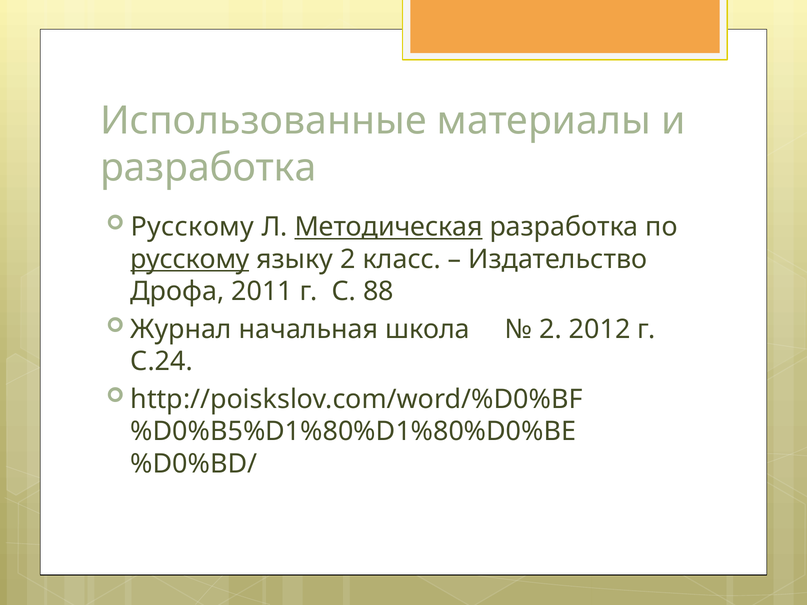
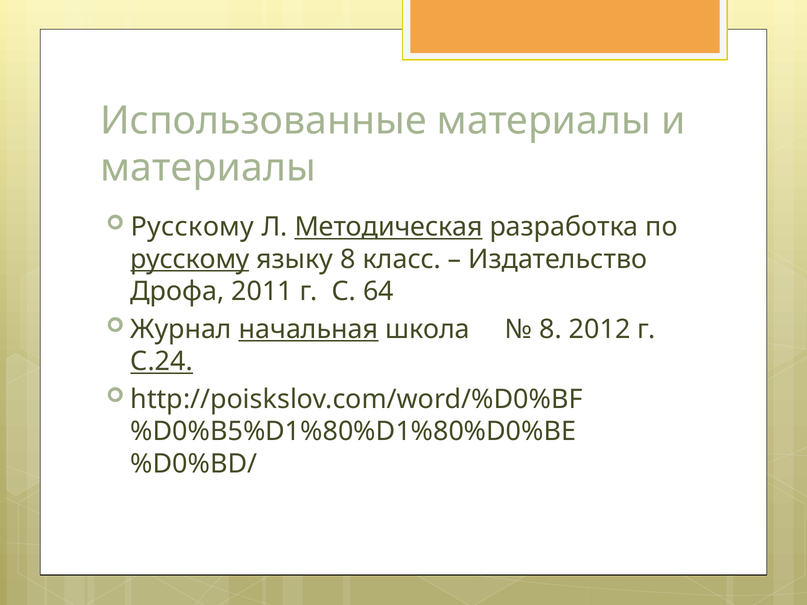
разработка at (208, 168): разработка -> материалы
языку 2: 2 -> 8
88: 88 -> 64
начальная underline: none -> present
2 at (551, 329): 2 -> 8
С.24 underline: none -> present
